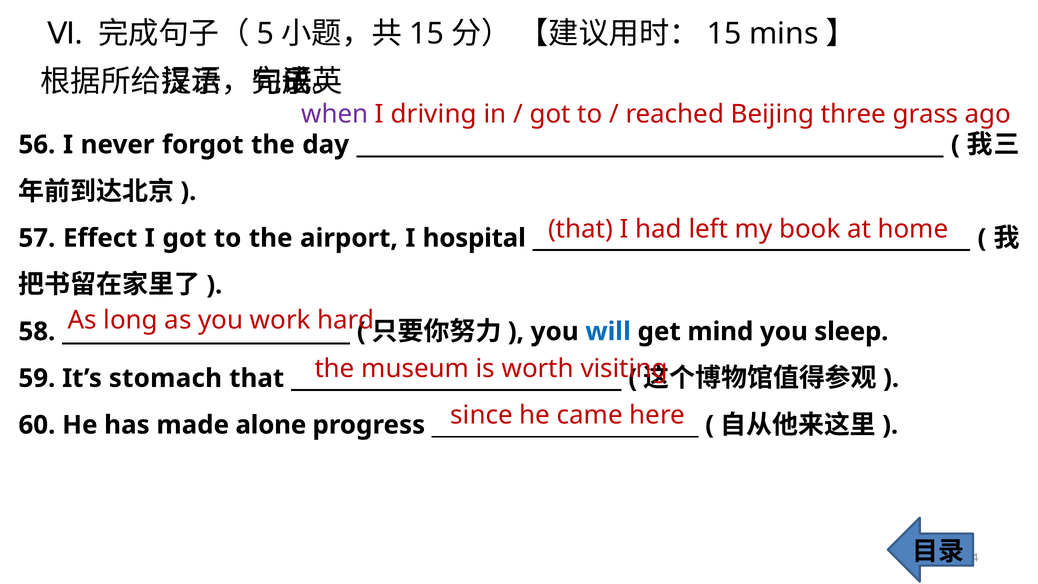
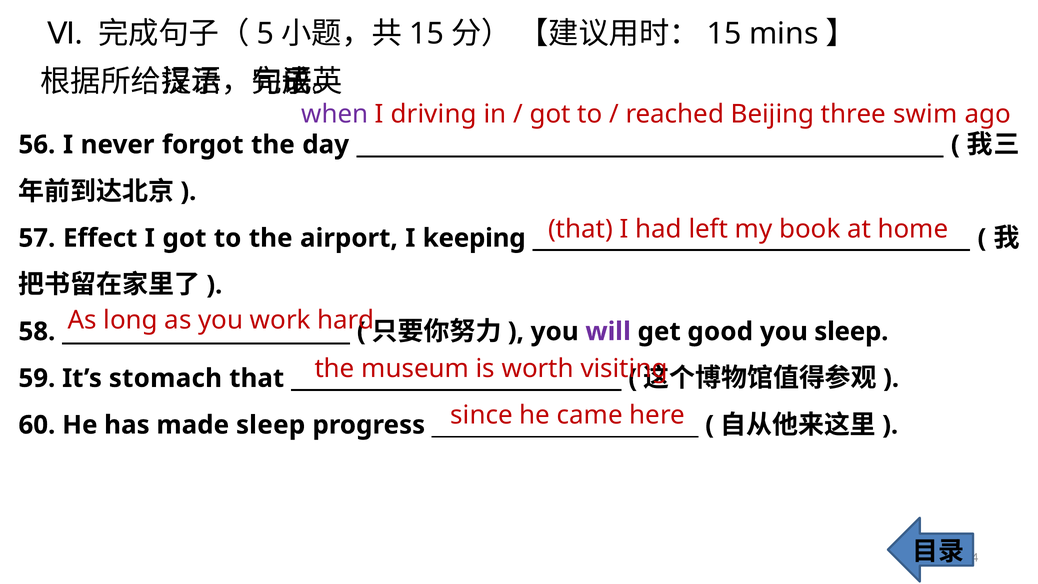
grass: grass -> swim
hospital: hospital -> keeping
will colour: blue -> purple
mind: mind -> good
made alone: alone -> sleep
